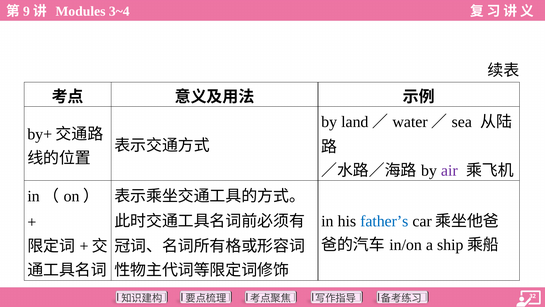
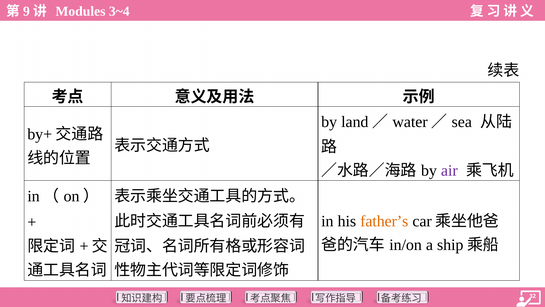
father’s colour: blue -> orange
